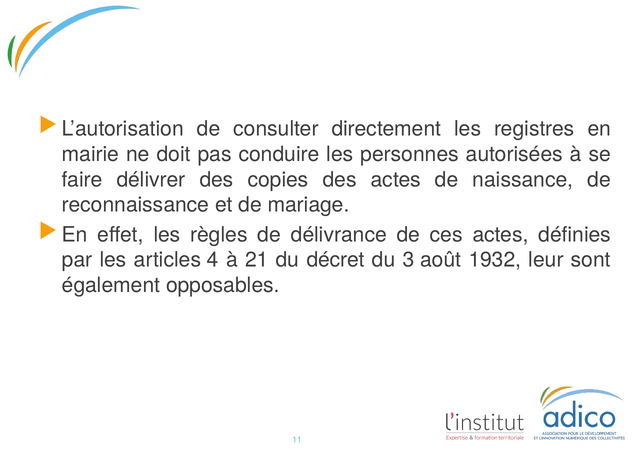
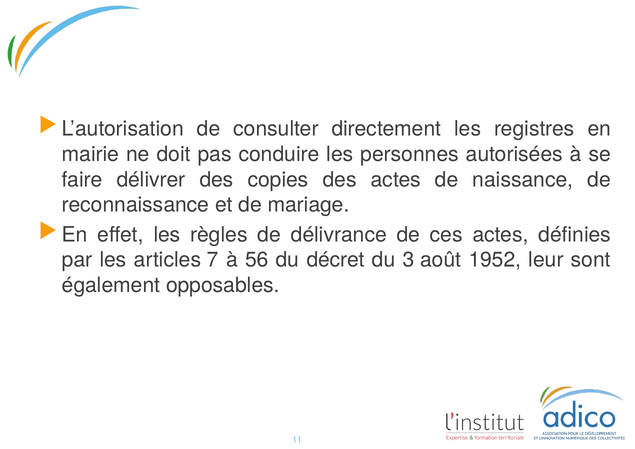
4: 4 -> 7
21: 21 -> 56
1932: 1932 -> 1952
